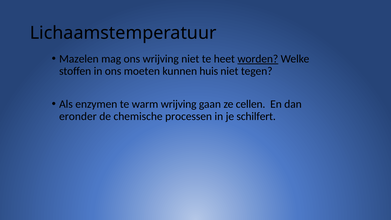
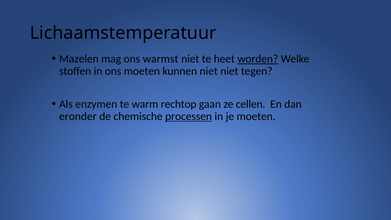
ons wrijving: wrijving -> warmst
kunnen huis: huis -> niet
warm wrijving: wrijving -> rechtop
processen underline: none -> present
je schilfert: schilfert -> moeten
